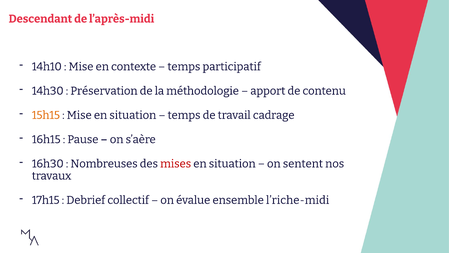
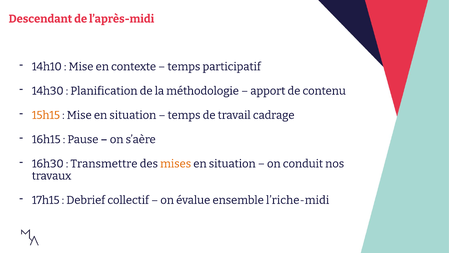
Préservation: Préservation -> Planification
Nombreuses: Nombreuses -> Transmettre
mises colour: red -> orange
sentent: sentent -> conduit
